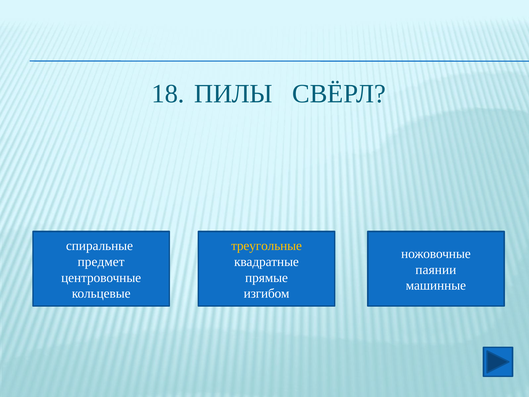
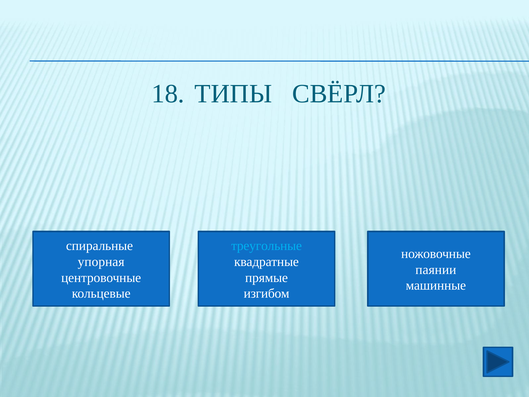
ПИЛЫ: ПИЛЫ -> ТИПЫ
треугольные colour: yellow -> light blue
предмет: предмет -> упорная
